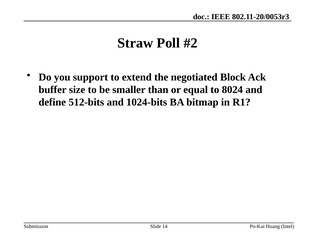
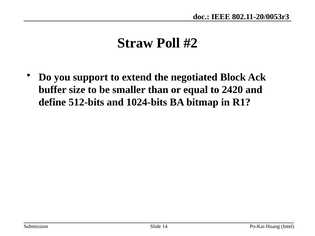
8024: 8024 -> 2420
